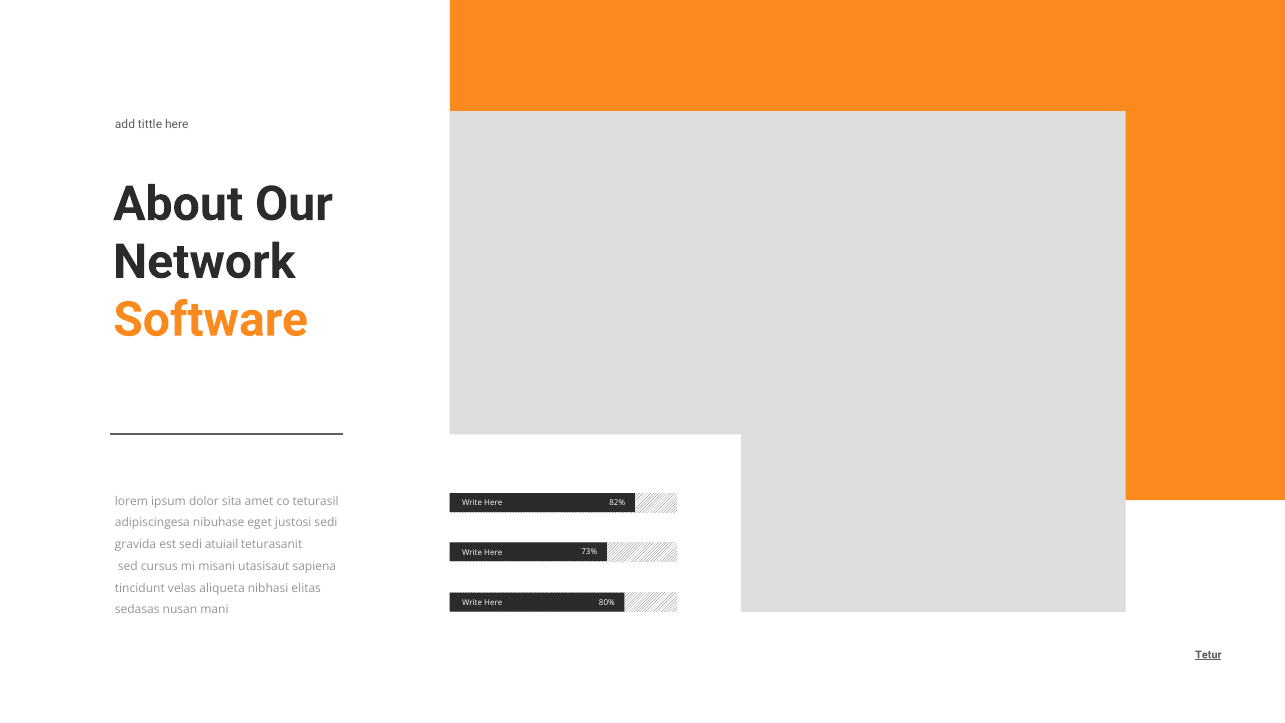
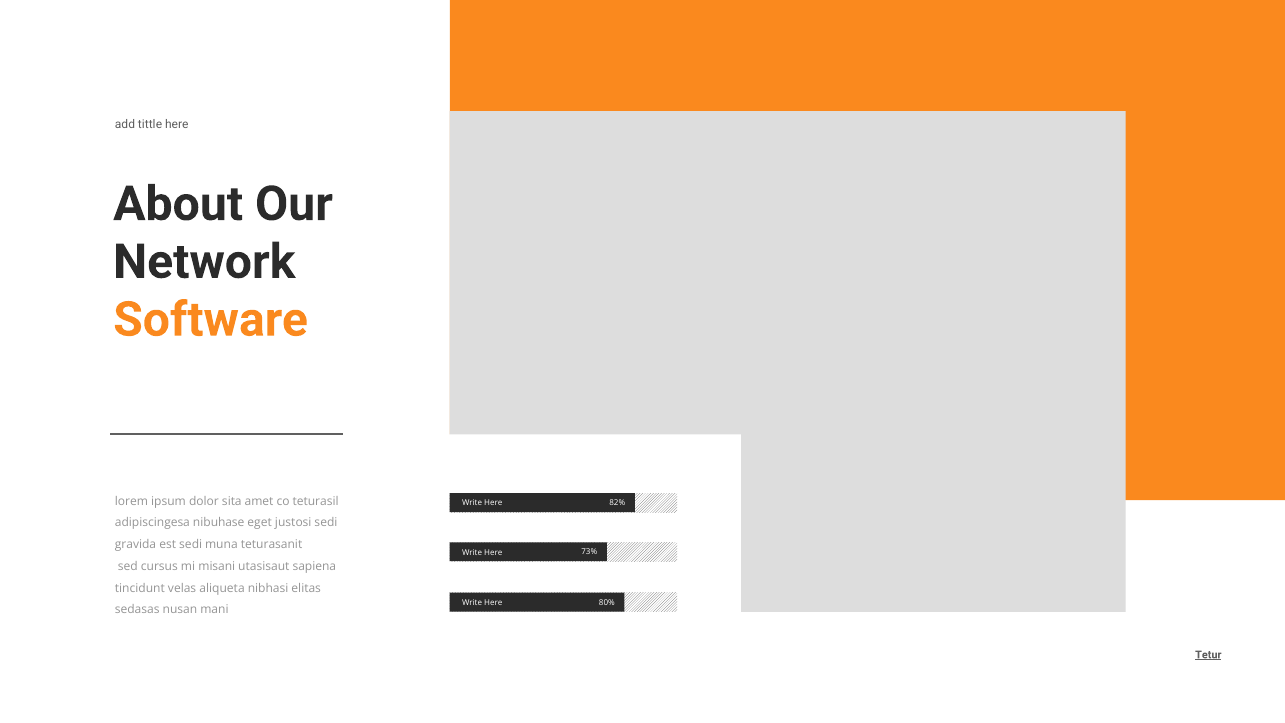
atuiail: atuiail -> muna
